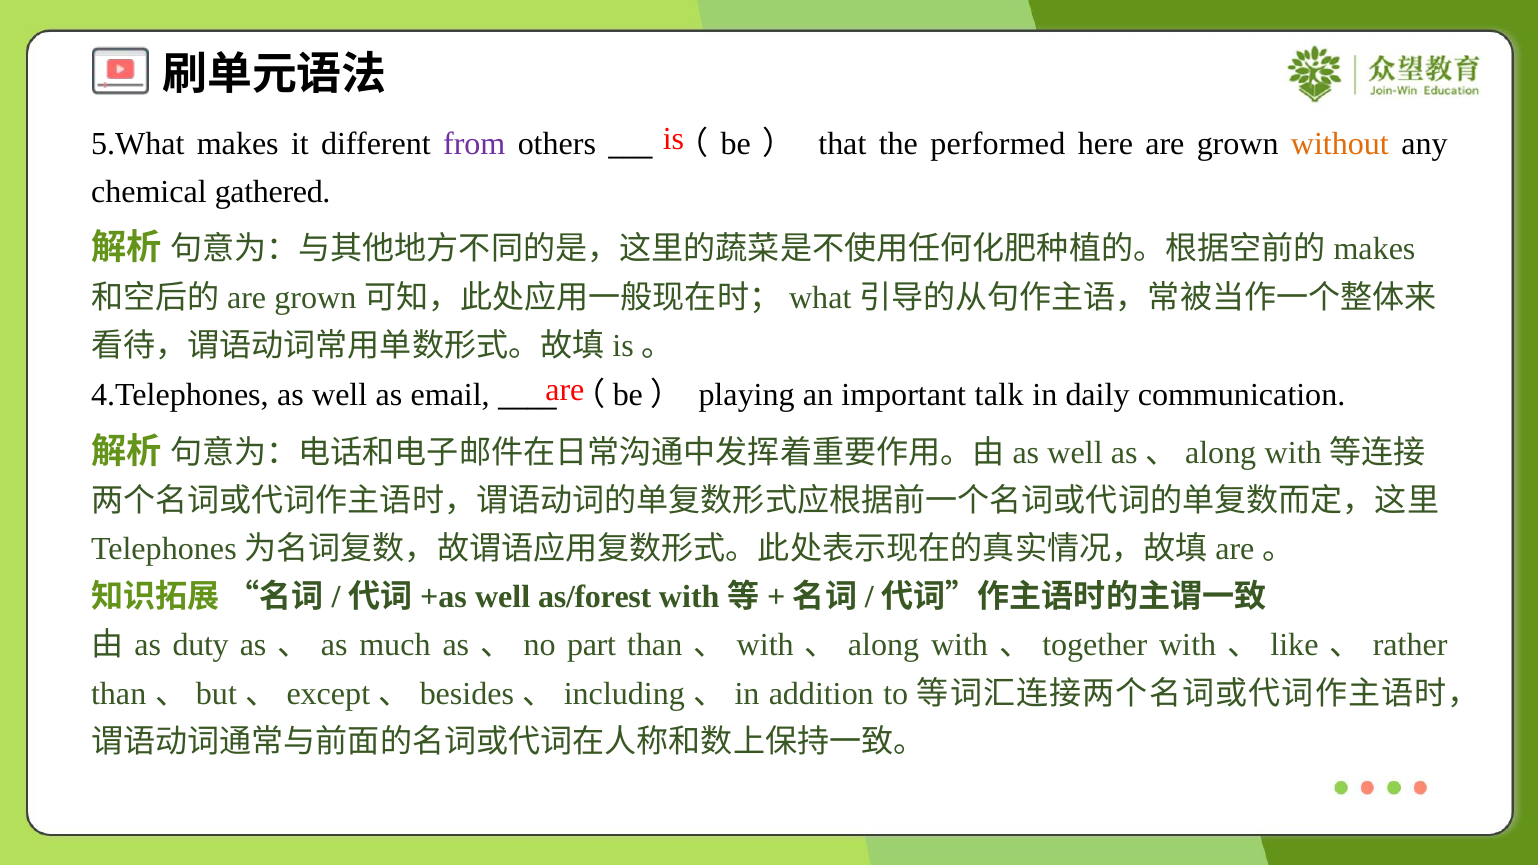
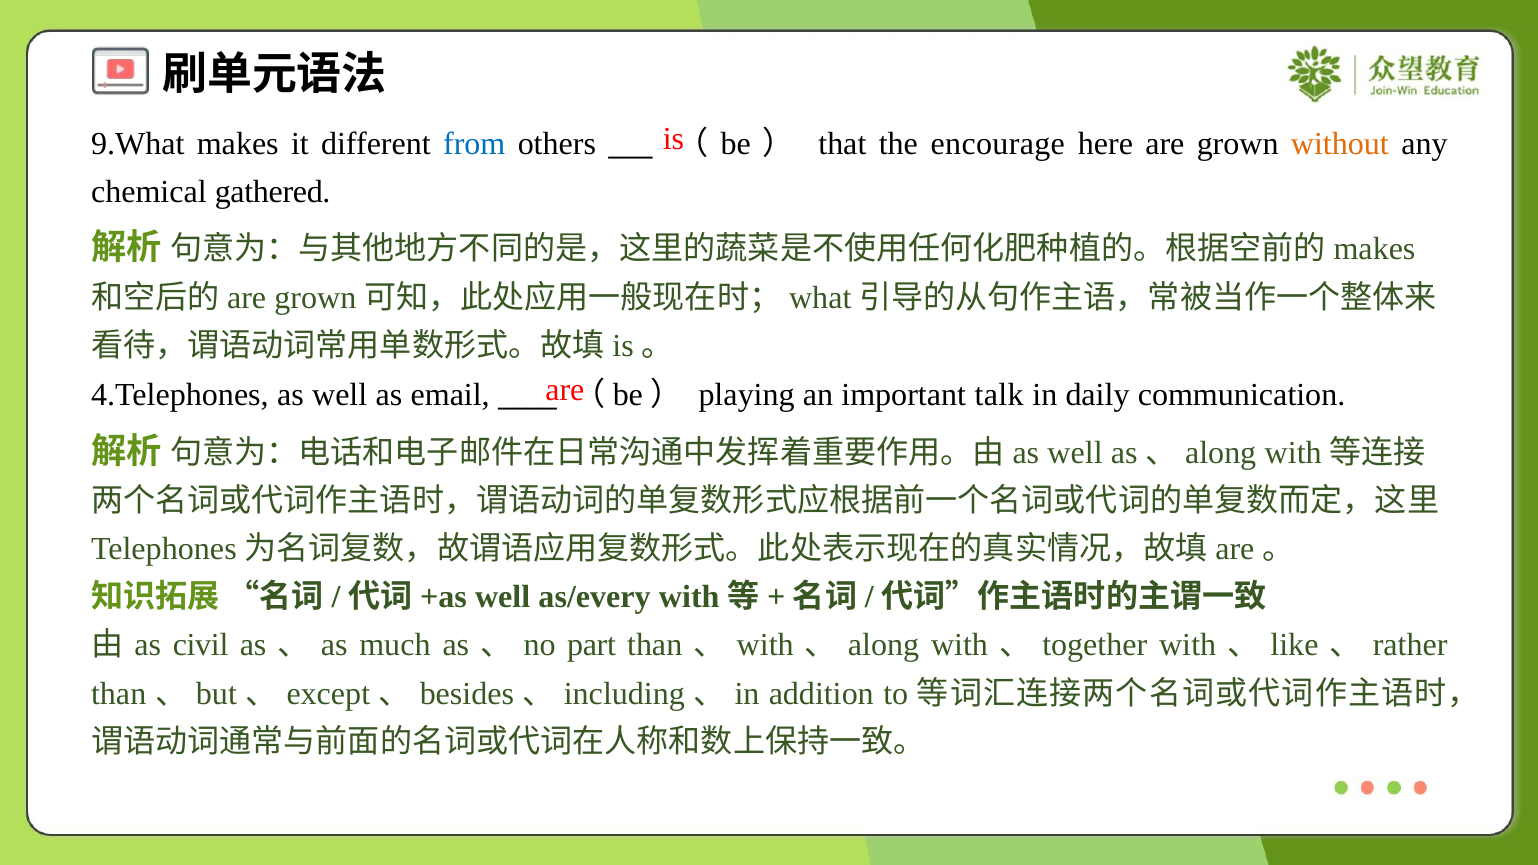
5.What: 5.What -> 9.What
from colour: purple -> blue
performed: performed -> encourage
as/forest: as/forest -> as/every
duty: duty -> civil
